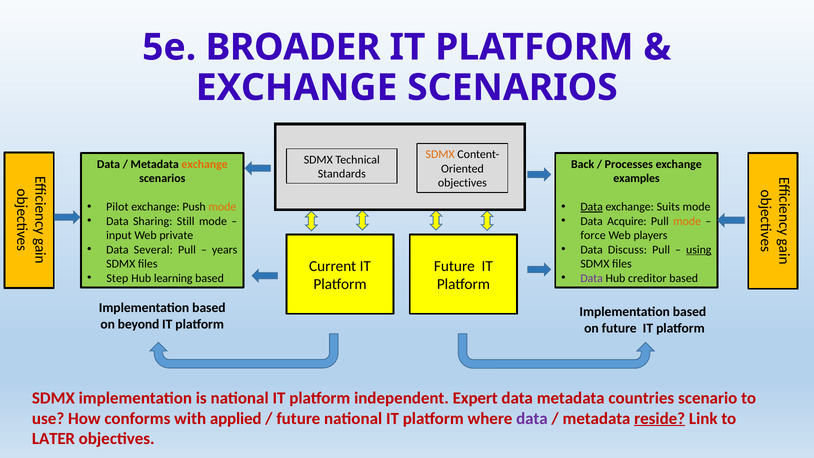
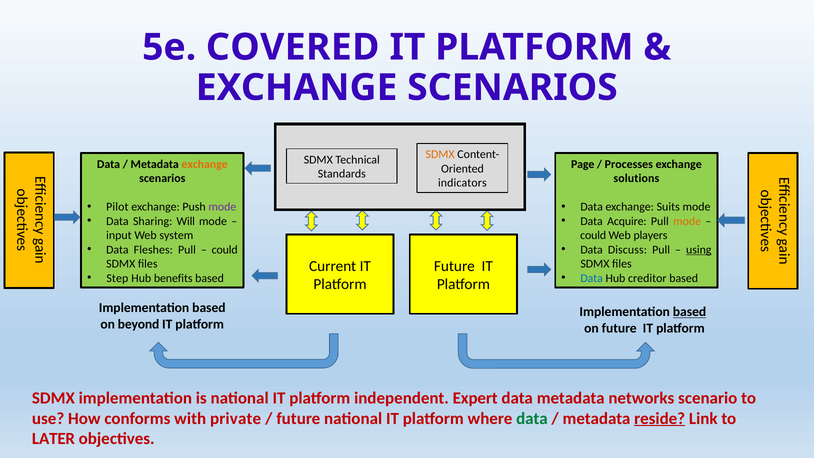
BROADER: BROADER -> COVERED
Back: Back -> Page
examples: examples -> solutions
objectives at (462, 183): objectives -> indicators
mode at (222, 207) colour: orange -> purple
Data at (592, 207) underline: present -> none
Still: Still -> Will
private: private -> system
force at (593, 235): force -> could
Several: Several -> Fleshes
years at (225, 250): years -> could
learning: learning -> benefits
Data at (592, 278) colour: purple -> blue
based at (690, 312) underline: none -> present
countries: countries -> networks
applied: applied -> private
data at (532, 418) colour: purple -> green
